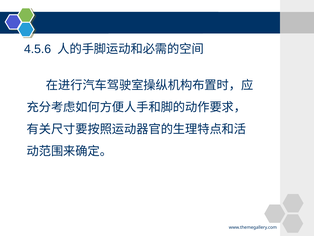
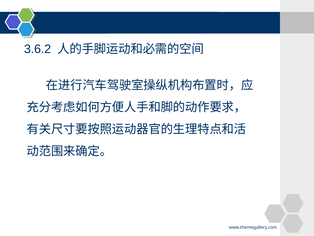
4.5.6: 4.5.6 -> 3.6.2
